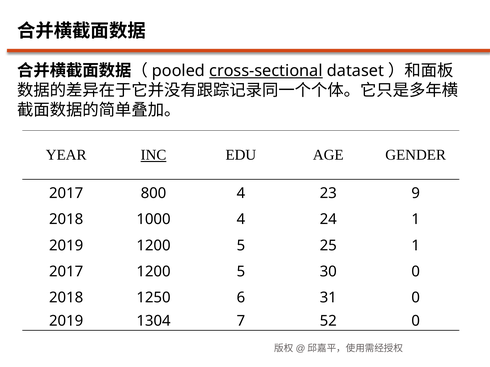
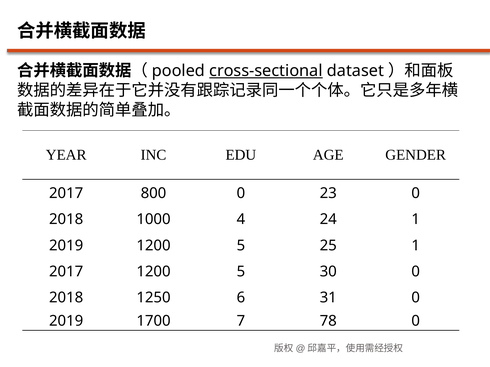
INC underline: present -> none
800 4: 4 -> 0
23 9: 9 -> 0
1304: 1304 -> 1700
52: 52 -> 78
